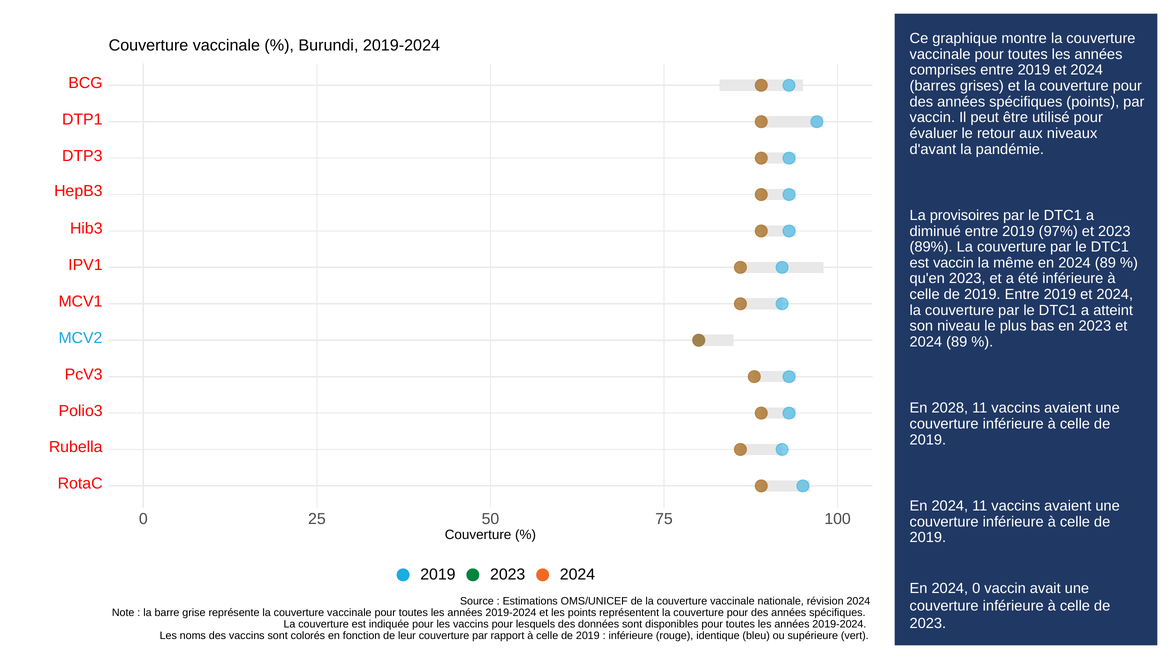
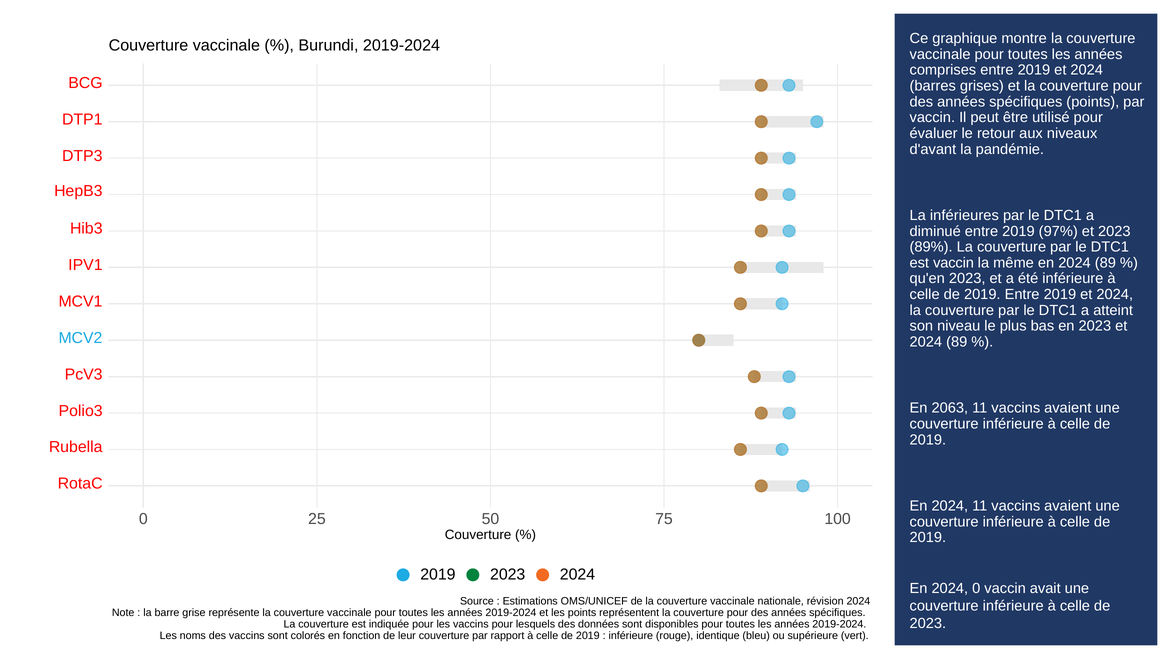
provisoires: provisoires -> inférieures
2028: 2028 -> 2063
